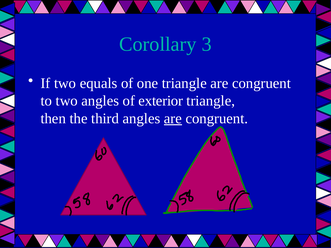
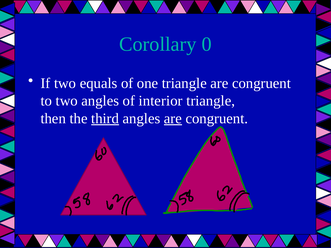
3: 3 -> 0
exterior: exterior -> interior
third underline: none -> present
